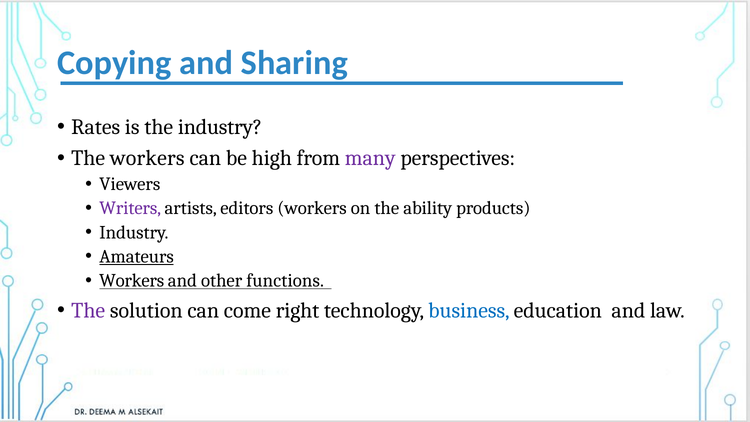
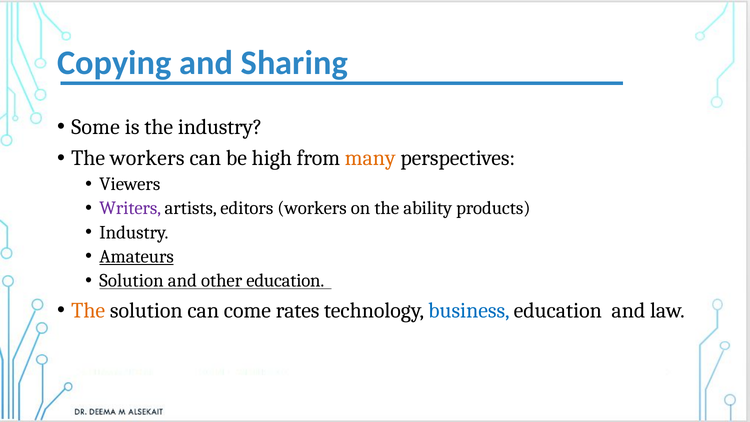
Rates: Rates -> Some
many colour: purple -> orange
Workers at (132, 281): Workers -> Solution
other functions: functions -> education
The at (88, 310) colour: purple -> orange
right: right -> rates
